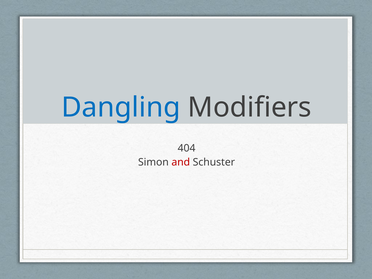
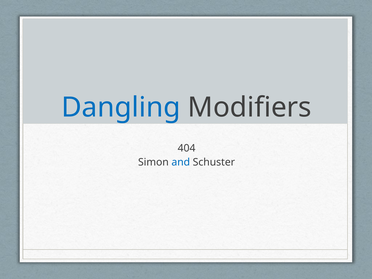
and colour: red -> blue
